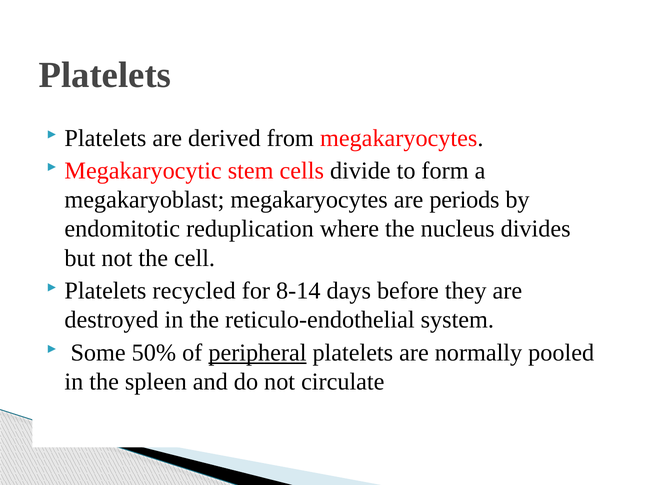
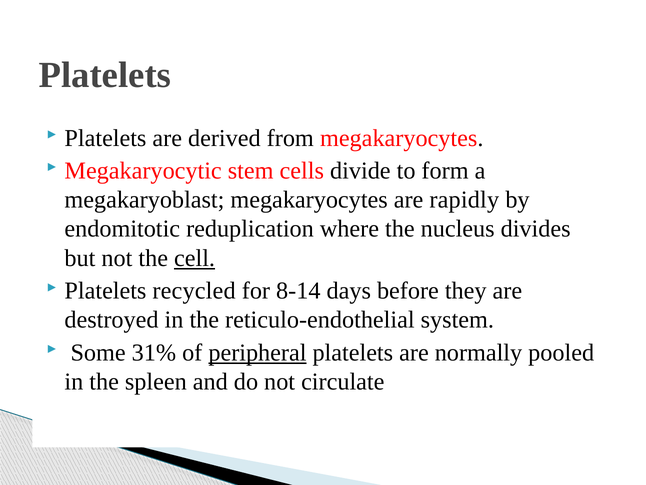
periods: periods -> rapidly
cell underline: none -> present
50%: 50% -> 31%
